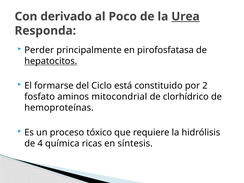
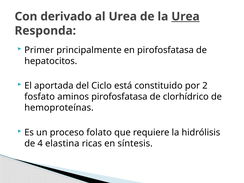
al Poco: Poco -> Urea
Perder: Perder -> Primer
hepatocitos underline: present -> none
formarse: formarse -> aportada
aminos mitocondrial: mitocondrial -> pirofosfatasa
tóxico: tóxico -> folato
química: química -> elastina
